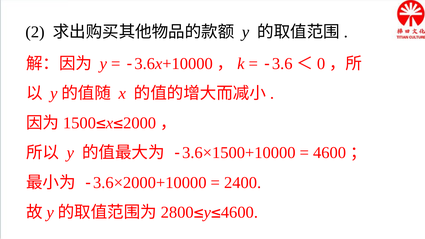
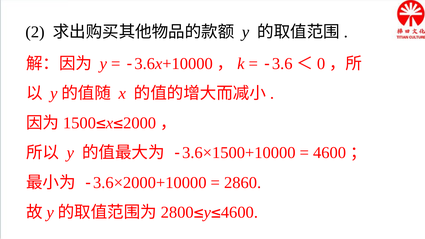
2400: 2400 -> 2860
